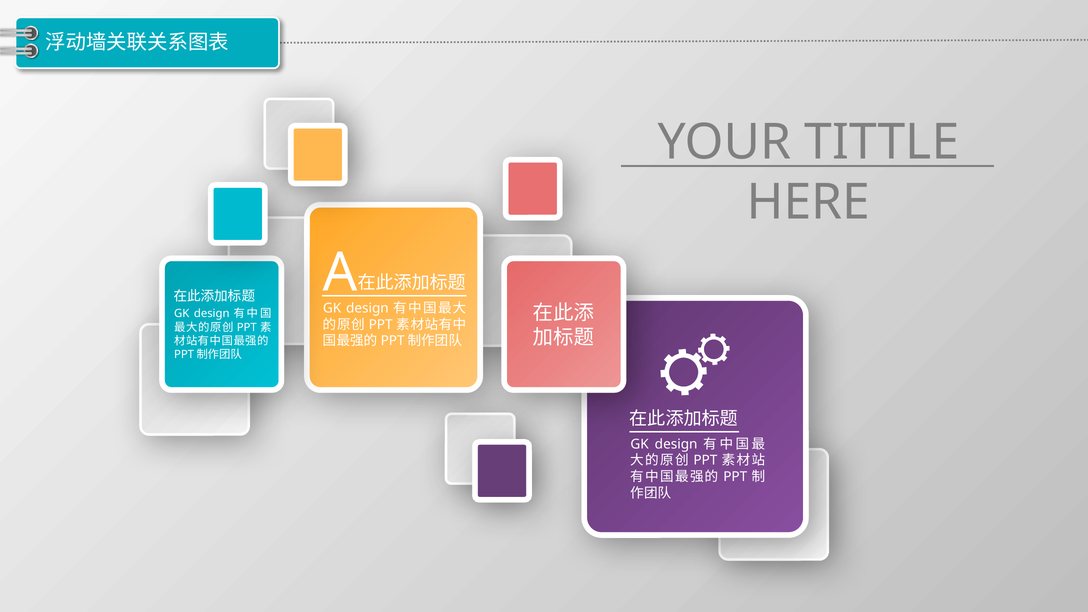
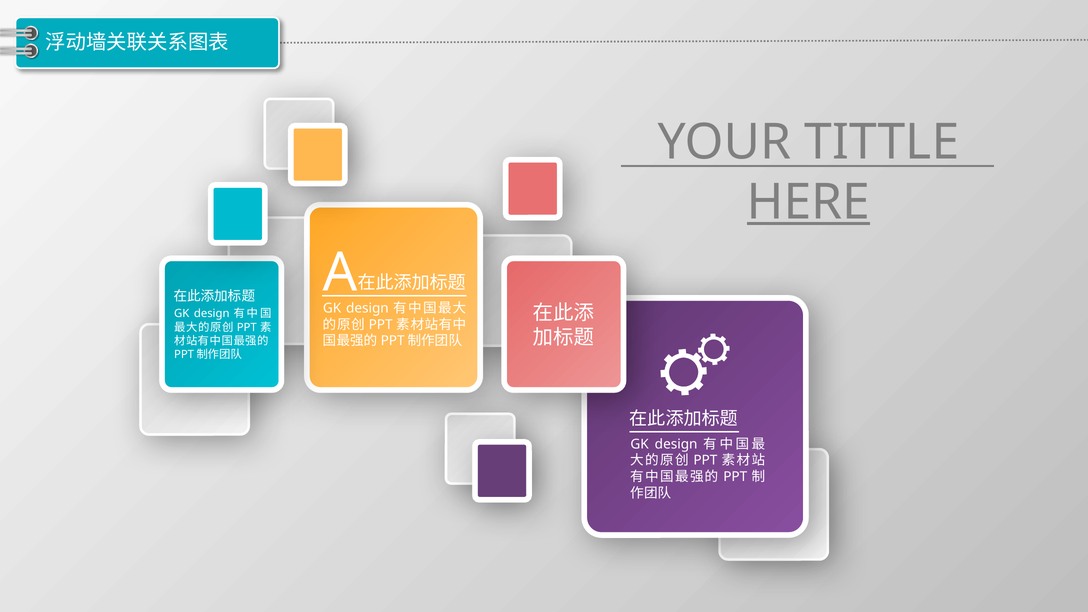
HERE underline: none -> present
